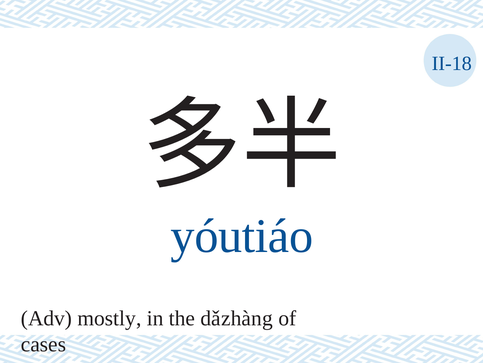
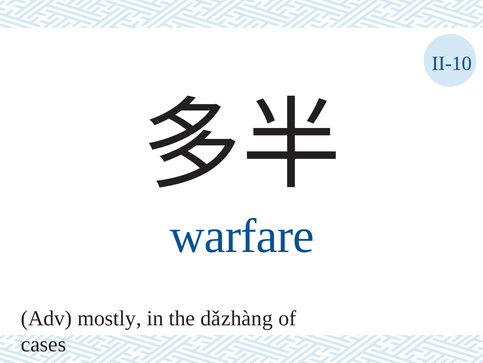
II-18: II-18 -> II-10
yóutiáo: yóutiáo -> warfare
